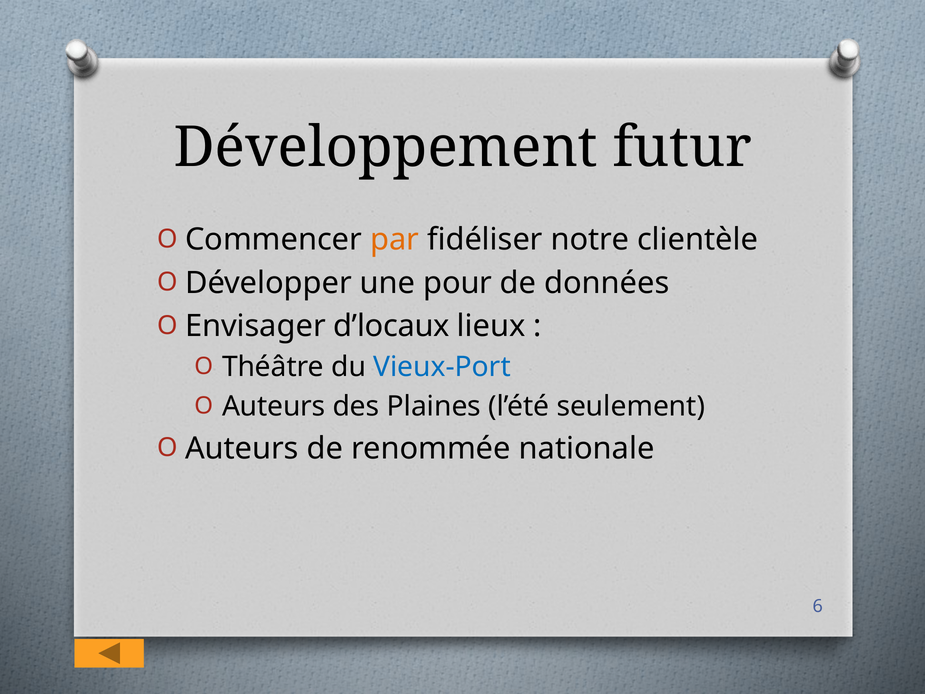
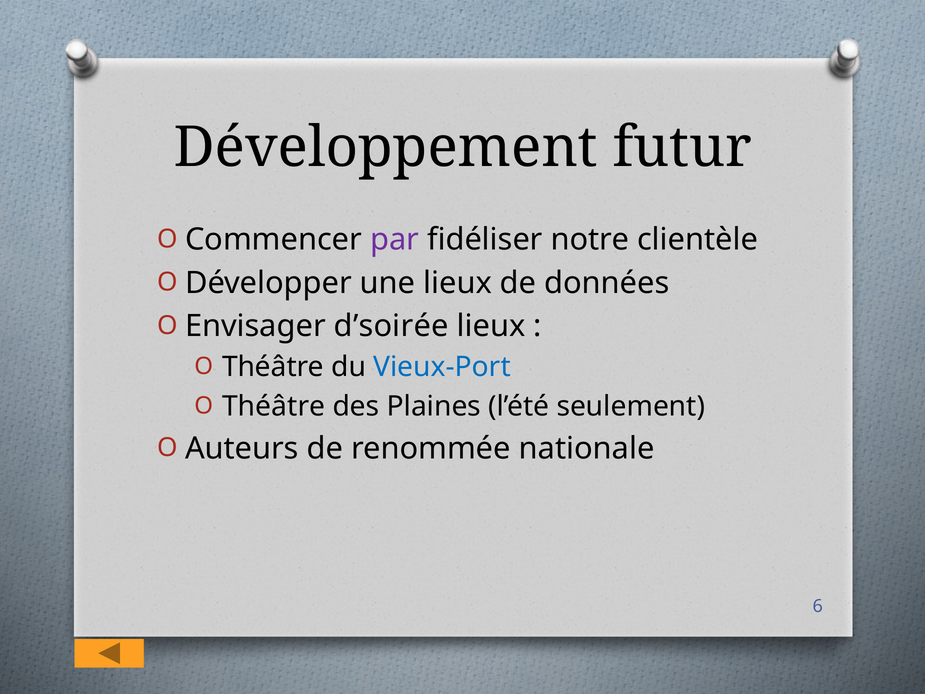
par colour: orange -> purple
une pour: pour -> lieux
d’locaux: d’locaux -> d’soirée
Auteurs at (274, 406): Auteurs -> Théâtre
